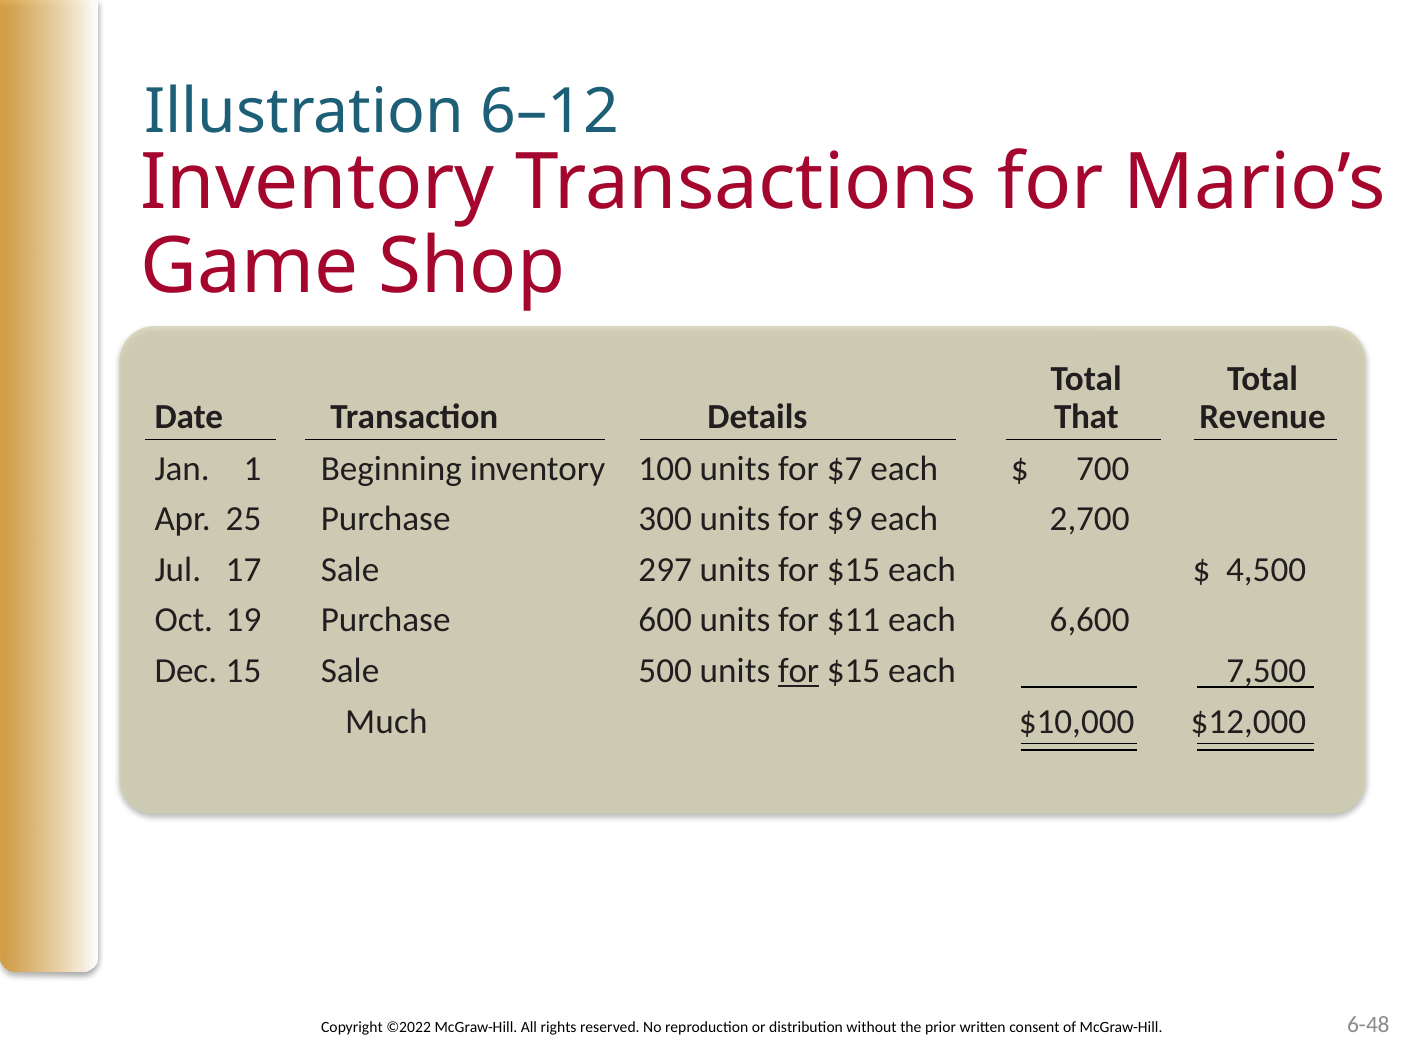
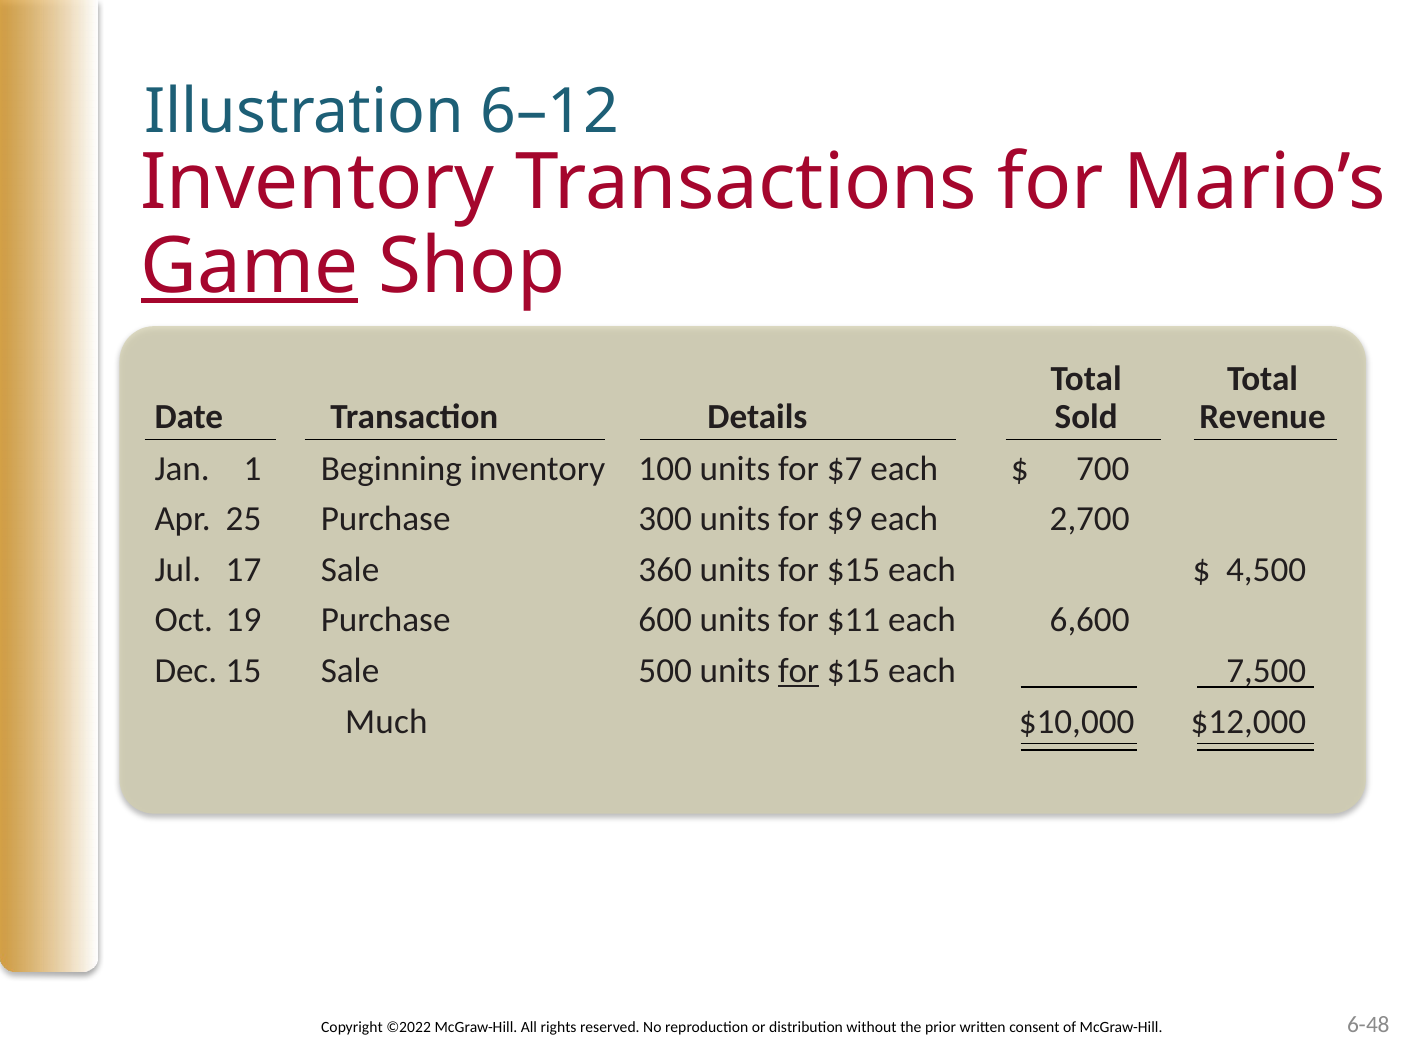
Game underline: none -> present
That: That -> Sold
297: 297 -> 360
